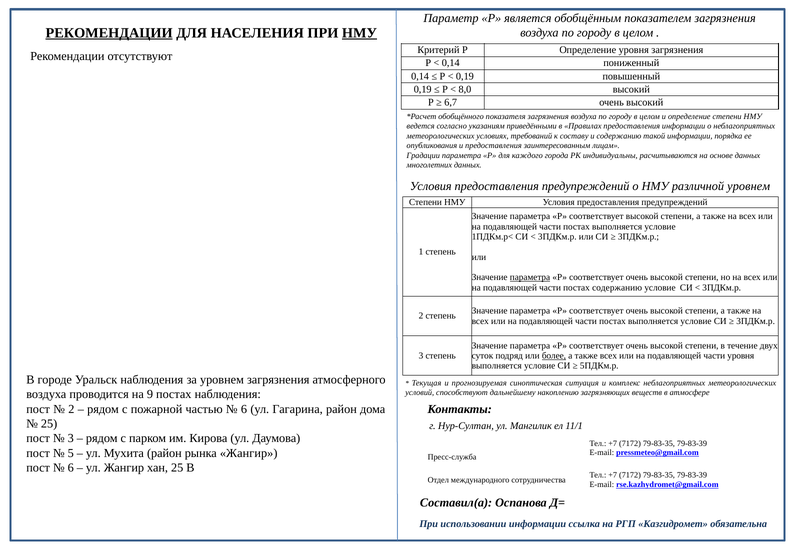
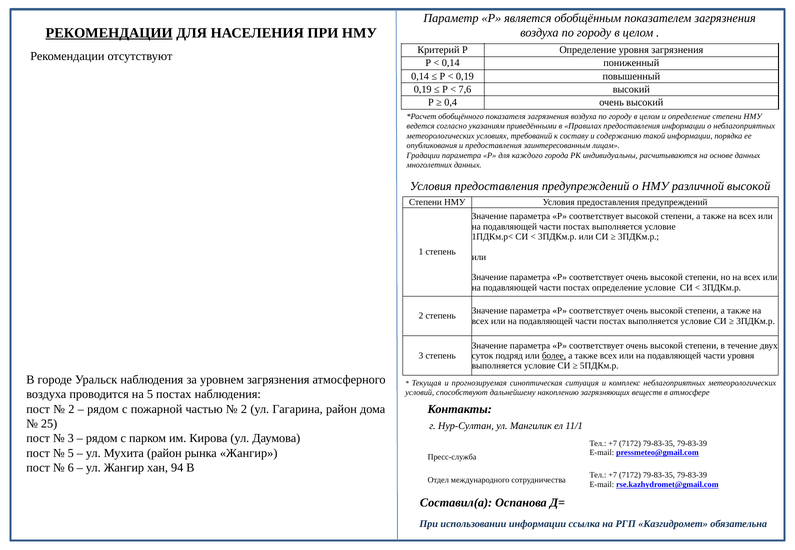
НМУ at (359, 33) underline: present -> none
8,0: 8,0 -> 7,6
6,7: 6,7 -> 0,4
различной уровнем: уровнем -> высокой
параметра at (530, 278) underline: present -> none
постах содержанию: содержанию -> определение
на 9: 9 -> 5
6 at (244, 409): 6 -> 2
хан 25: 25 -> 94
